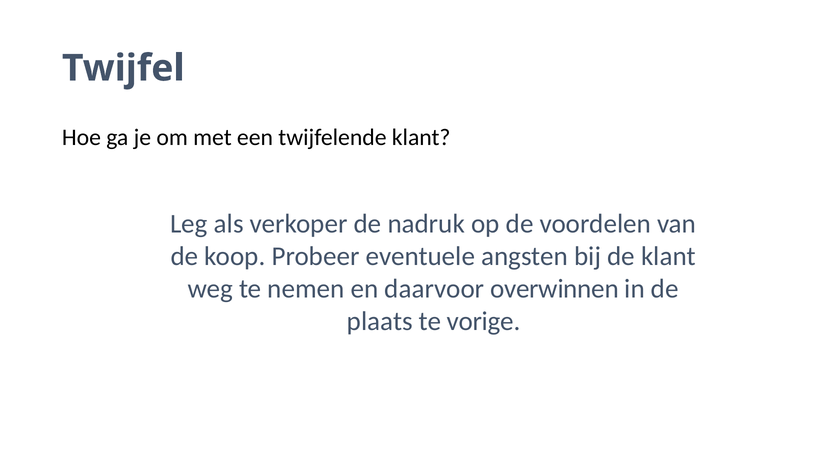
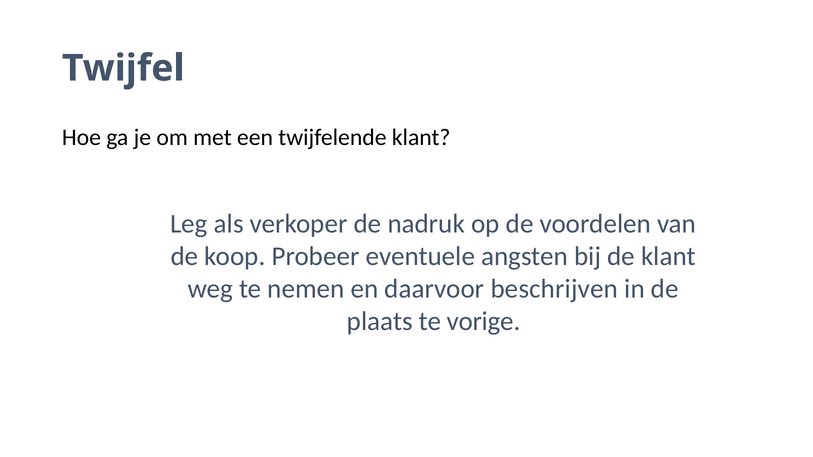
overwinnen: overwinnen -> beschrijven
